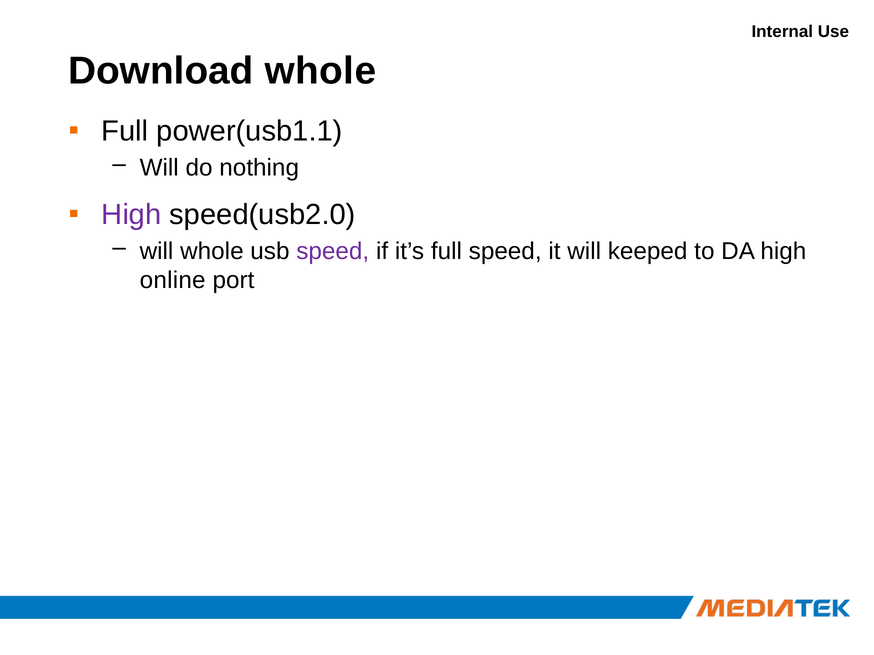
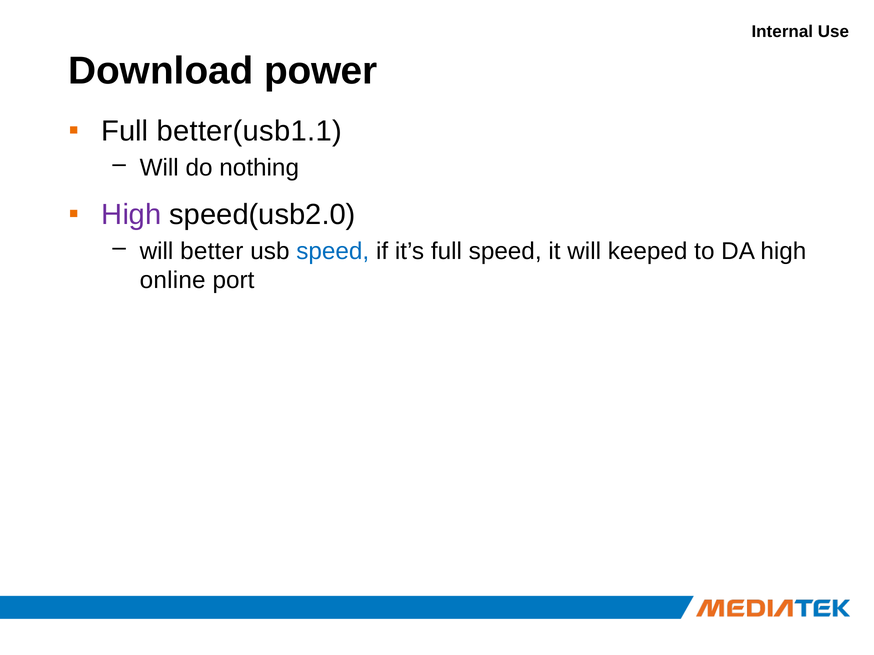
Download whole: whole -> power
power(usb1.1: power(usb1.1 -> better(usb1.1
will whole: whole -> better
speed at (333, 251) colour: purple -> blue
